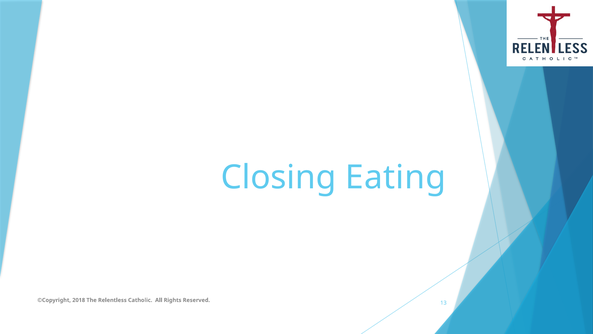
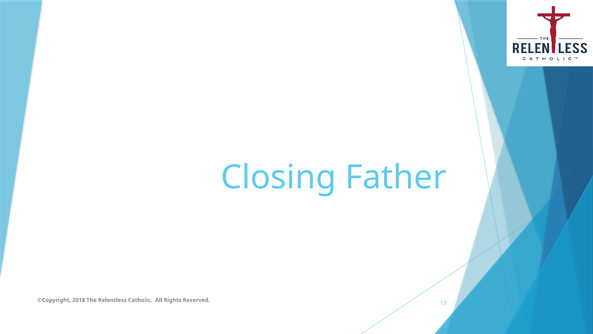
Eating: Eating -> Father
